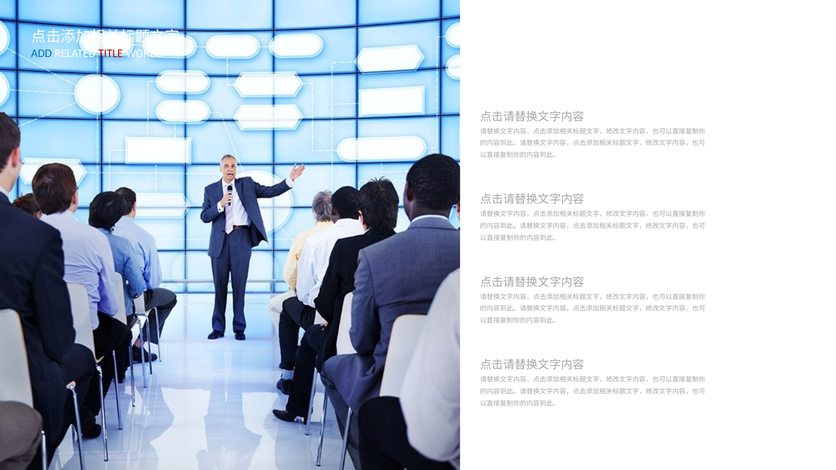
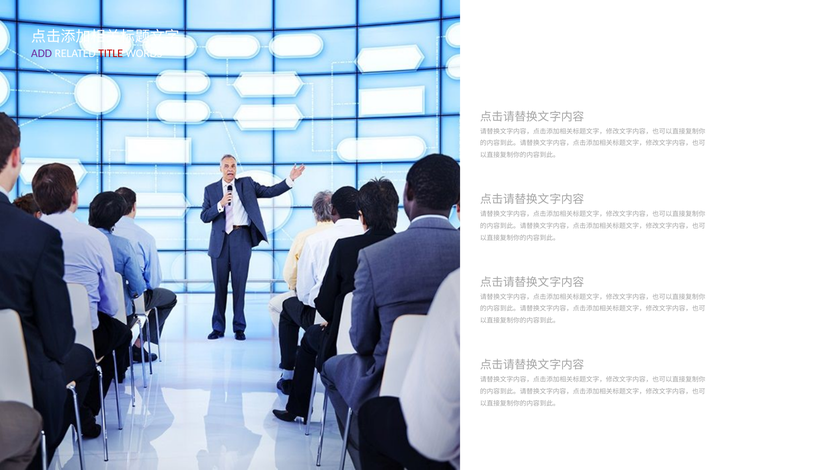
ADD colour: blue -> purple
